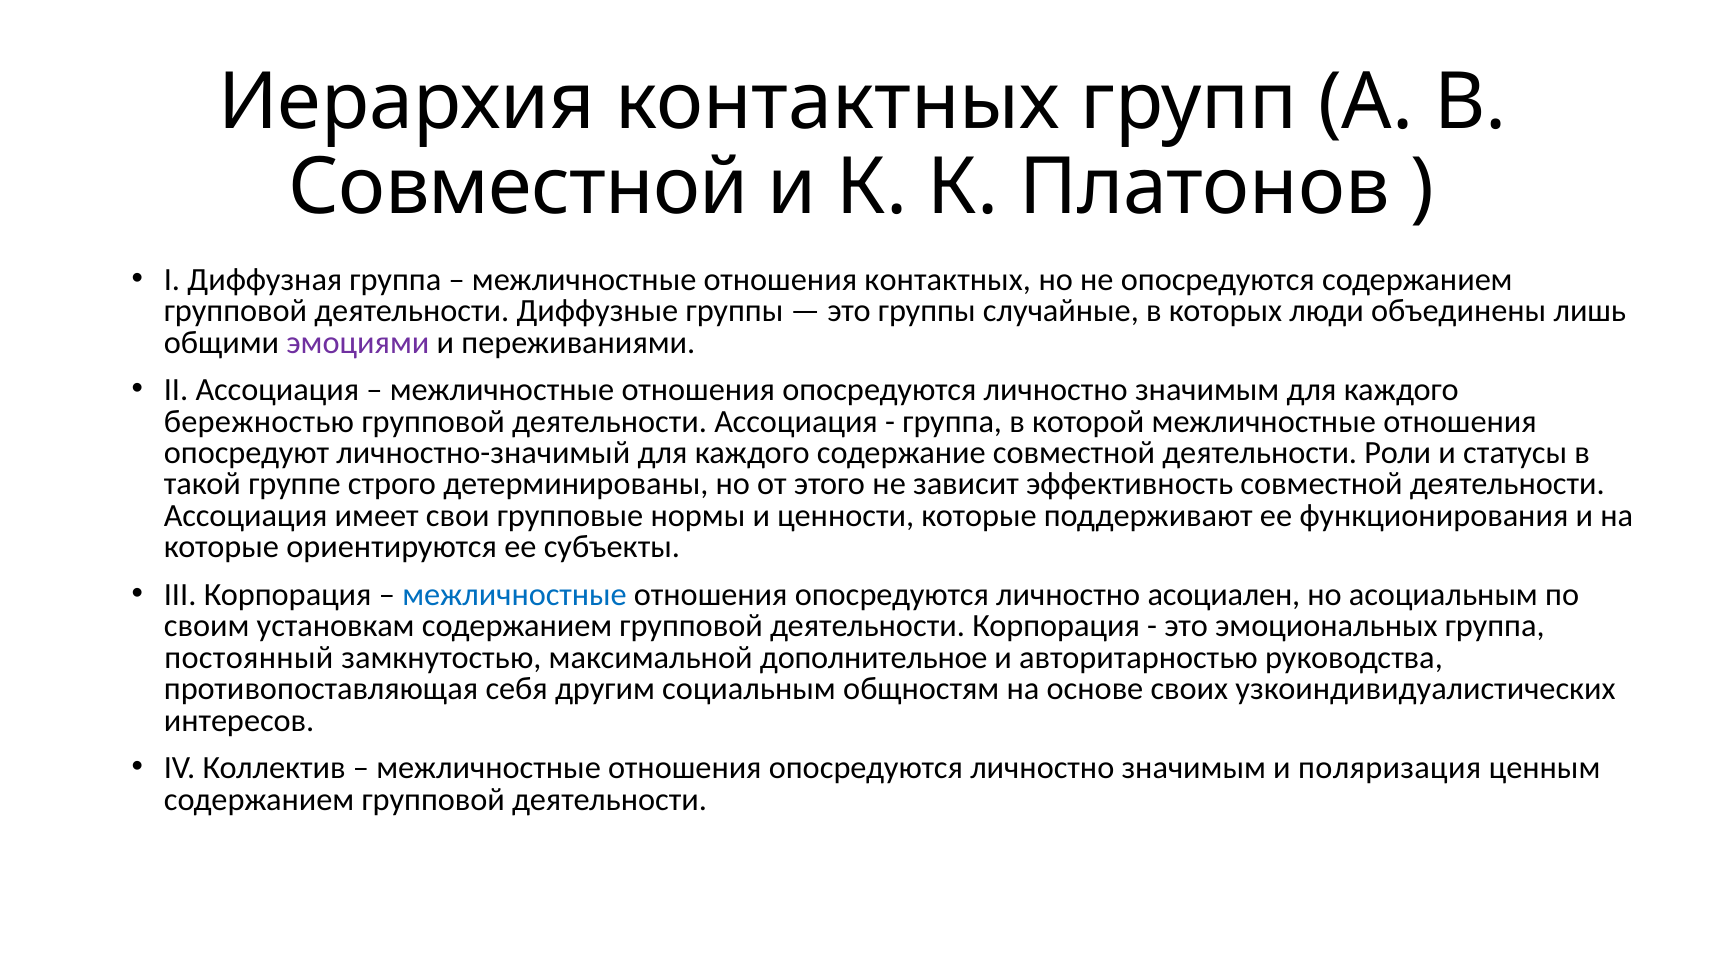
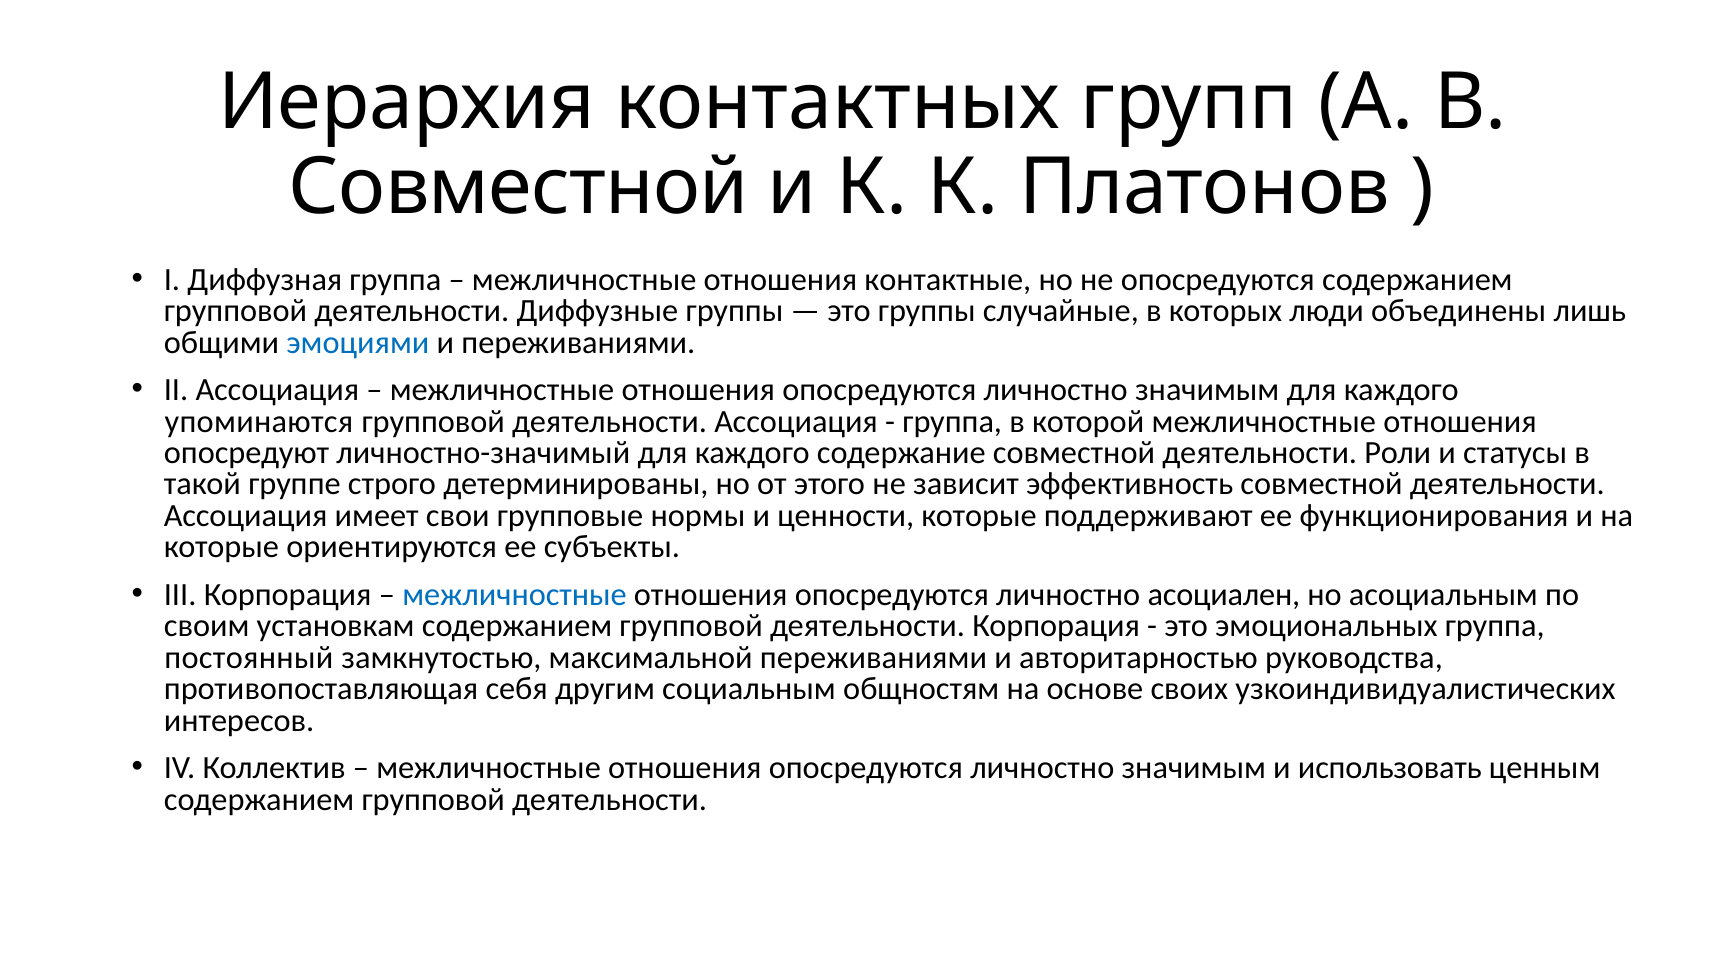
отношения контактных: контактных -> контактные
эмоциями colour: purple -> blue
бережностью: бережностью -> упоминаются
максимальной дополнительное: дополнительное -> переживаниями
поляризация: поляризация -> использовать
